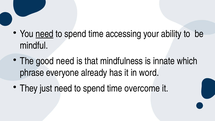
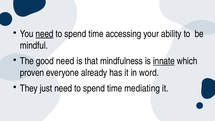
innate underline: none -> present
phrase: phrase -> proven
overcome: overcome -> mediating
